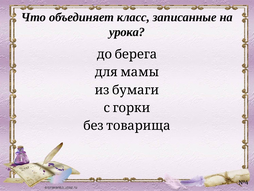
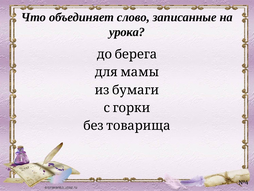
класс: класс -> слово
